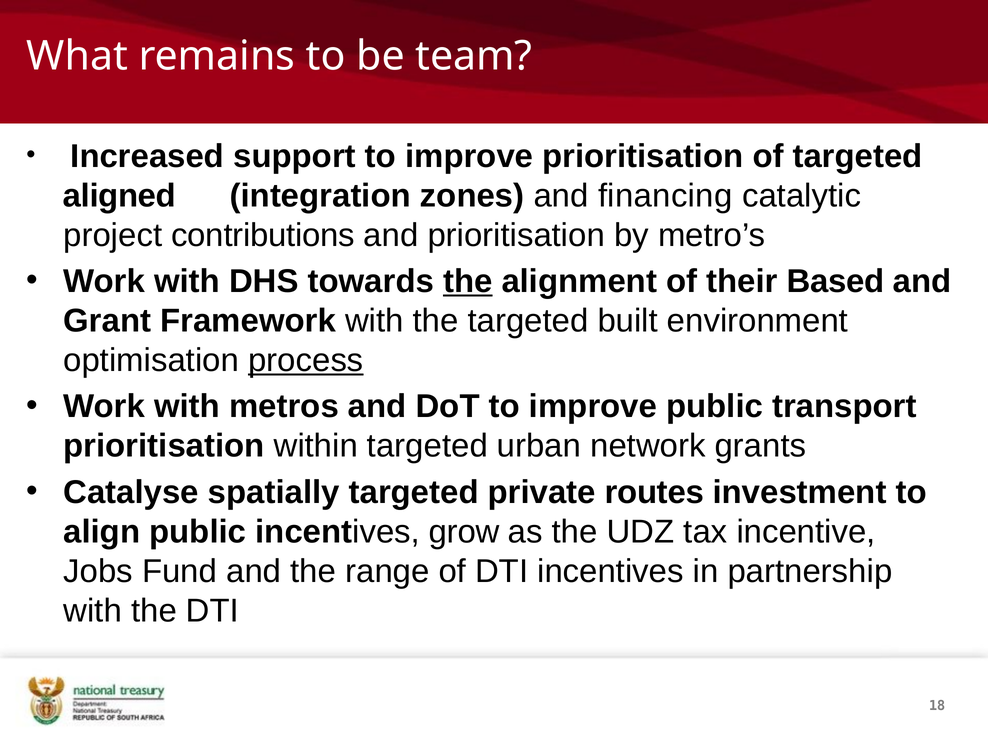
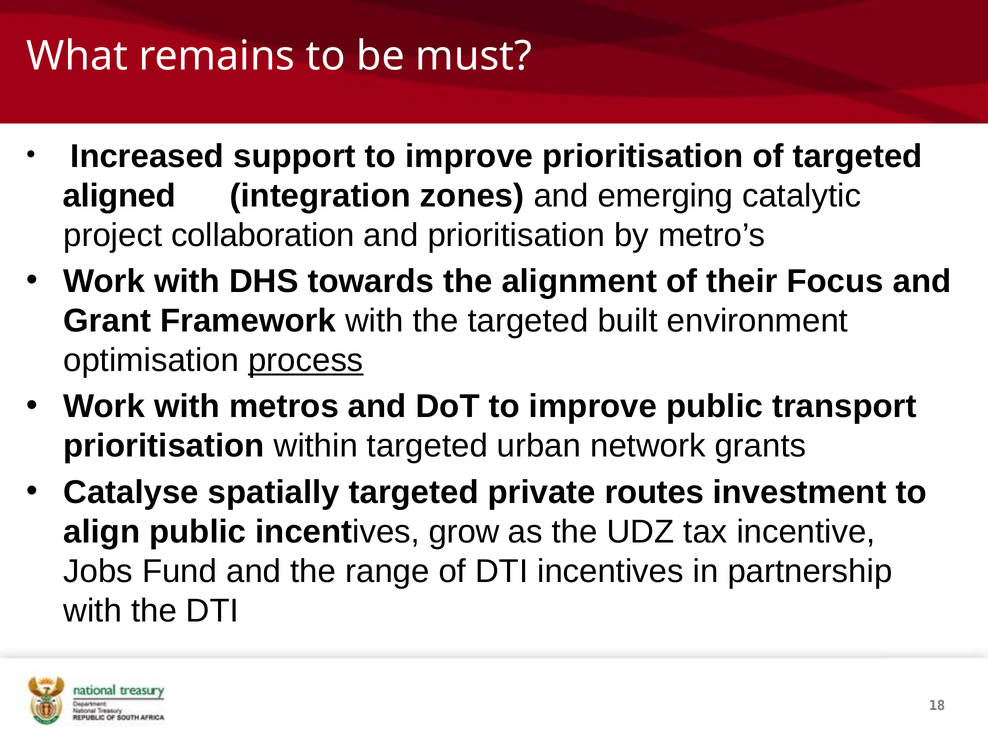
team: team -> must
financing: financing -> emerging
contributions: contributions -> collaboration
the at (468, 281) underline: present -> none
Based: Based -> Focus
